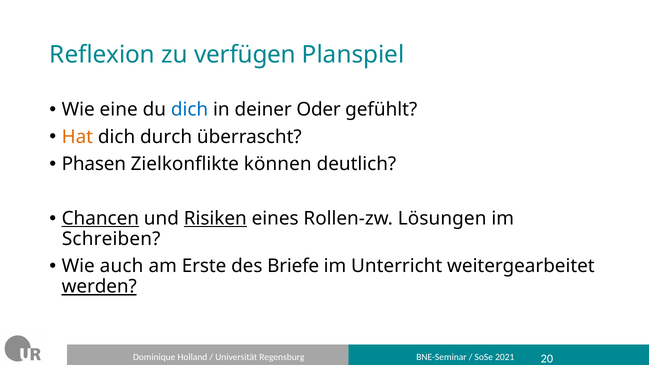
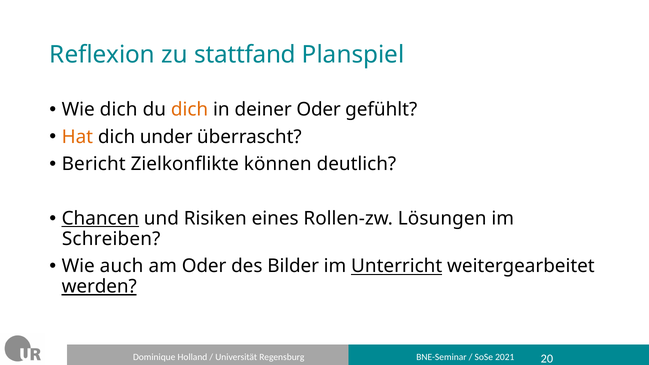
verfügen: verfügen -> stattfand
Wie eine: eine -> dich
dich at (190, 110) colour: blue -> orange
durch: durch -> under
Phasen: Phasen -> Bericht
Risiken underline: present -> none
am Erste: Erste -> Oder
Briefe: Briefe -> Bilder
Unterricht underline: none -> present
